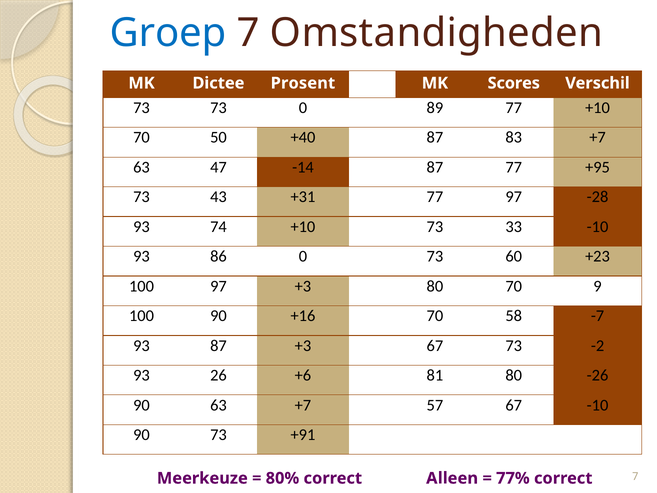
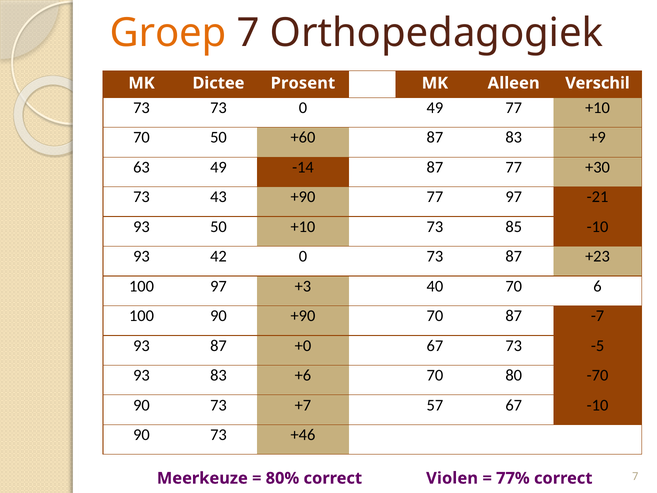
Groep colour: blue -> orange
Omstandigheden: Omstandigheden -> Orthopedagogiek
Scores: Scores -> Alleen
0 89: 89 -> 49
+40: +40 -> +60
83 +7: +7 -> +9
63 47: 47 -> 49
+95: +95 -> +30
43 +31: +31 -> +90
-28: -28 -> -21
93 74: 74 -> 50
33: 33 -> 85
86: 86 -> 42
73 60: 60 -> 87
+3 80: 80 -> 40
9: 9 -> 6
90 +16: +16 -> +90
70 58: 58 -> 87
87 +3: +3 -> +0
-2: -2 -> -5
93 26: 26 -> 83
+6 81: 81 -> 70
-26: -26 -> -70
63 at (218, 405): 63 -> 73
+91: +91 -> +46
Alleen: Alleen -> Violen
